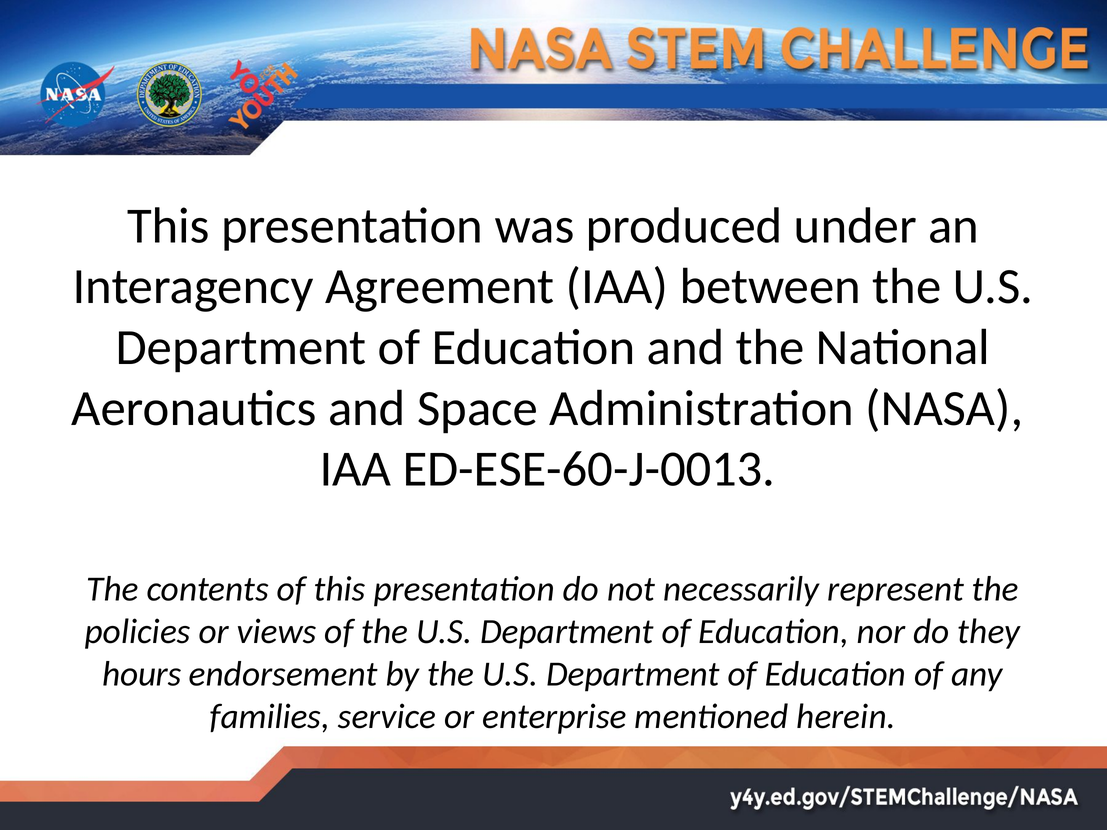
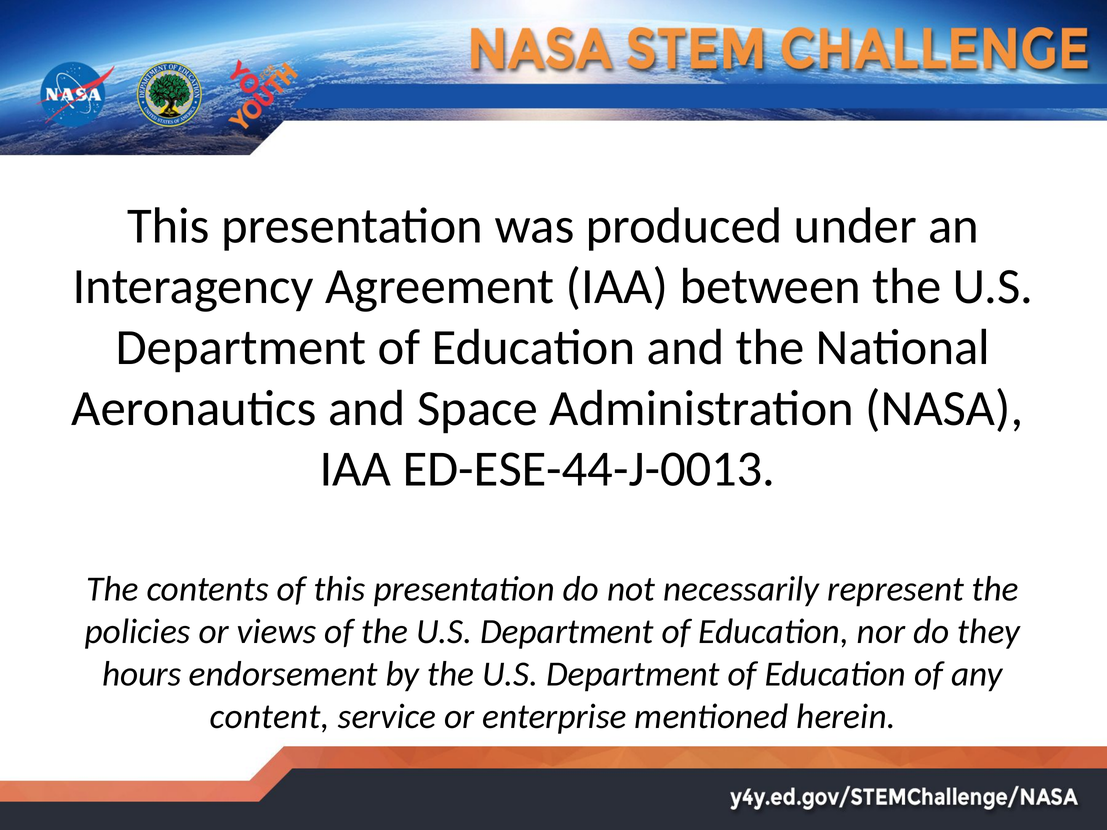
ED-ESE-60-J-0013: ED-ESE-60-J-0013 -> ED-ESE-44-J-0013
families: families -> content
